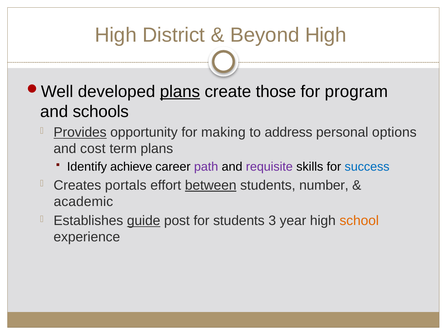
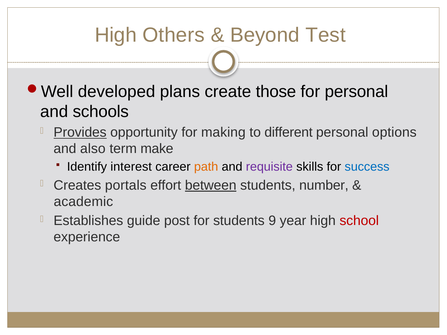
District: District -> Others
Beyond High: High -> Test
plans at (180, 92) underline: present -> none
for program: program -> personal
address: address -> different
cost: cost -> also
term plans: plans -> make
achieve: achieve -> interest
path colour: purple -> orange
guide underline: present -> none
3: 3 -> 9
school colour: orange -> red
